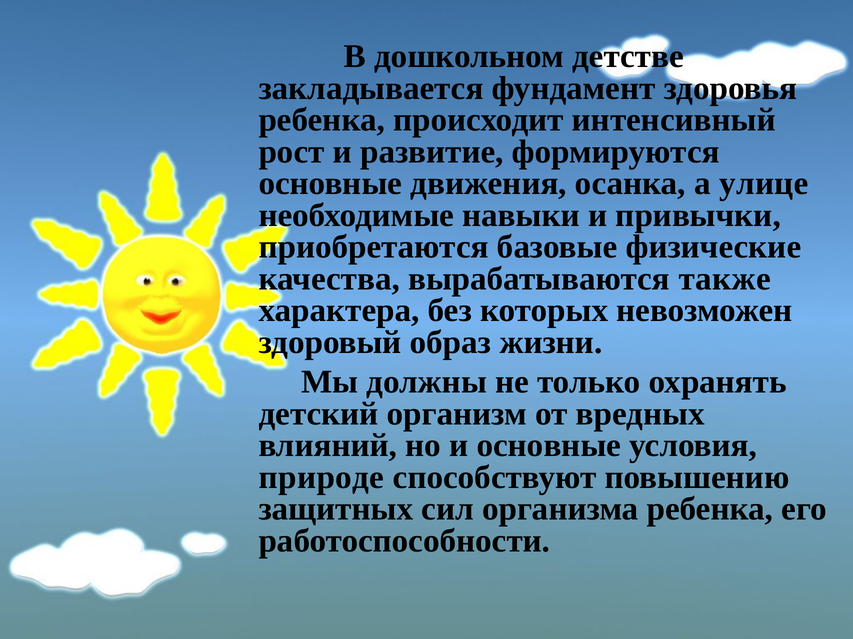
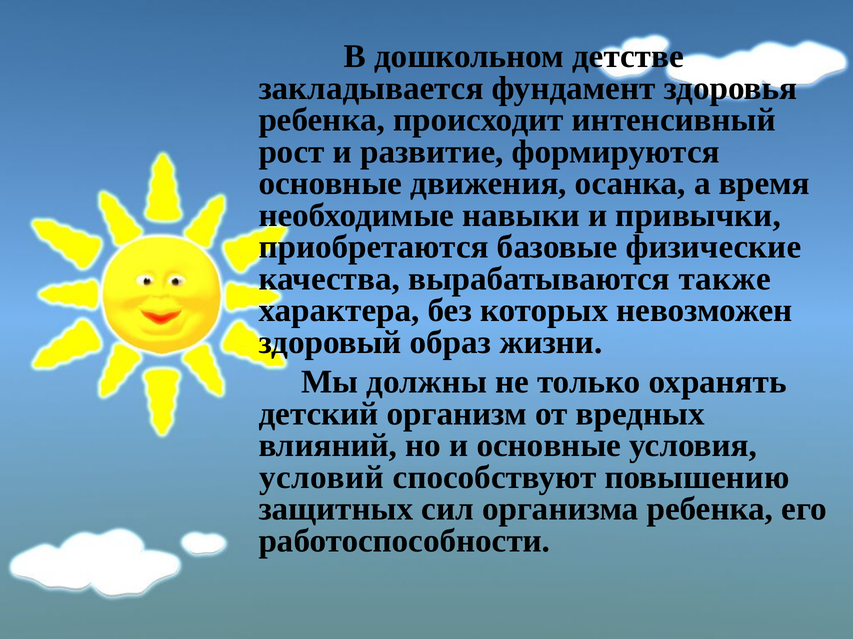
улице: улице -> время
природе: природе -> условий
